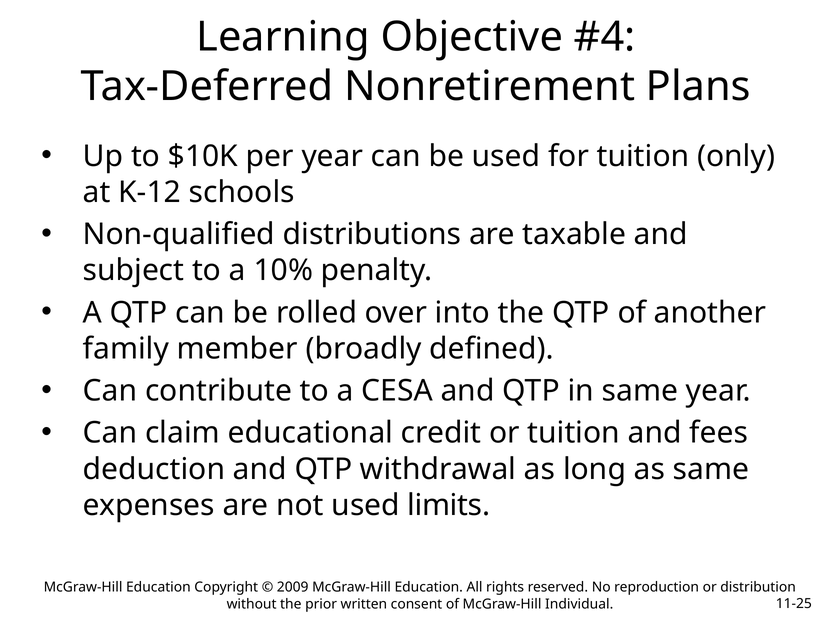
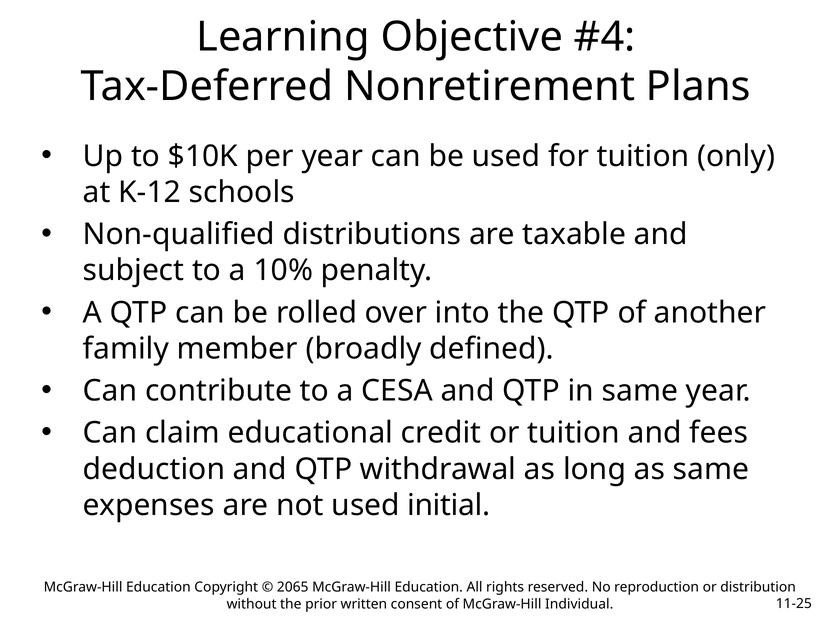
limits: limits -> initial
2009: 2009 -> 2065
